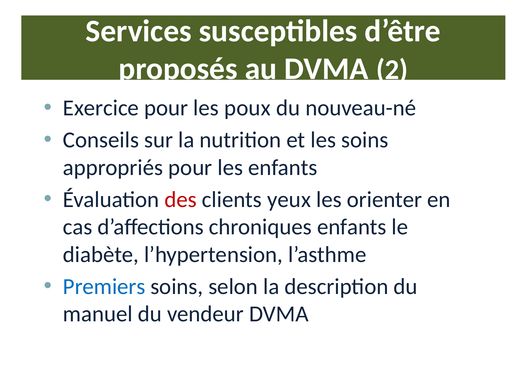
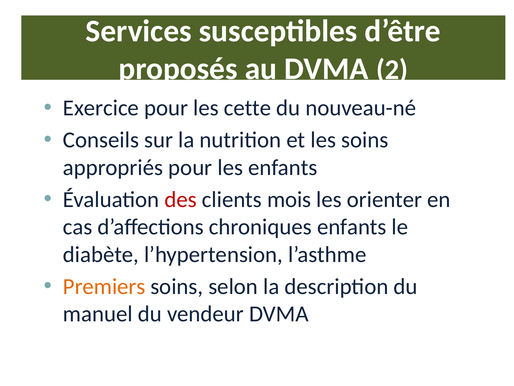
poux: poux -> cette
yeux: yeux -> mois
Premiers colour: blue -> orange
